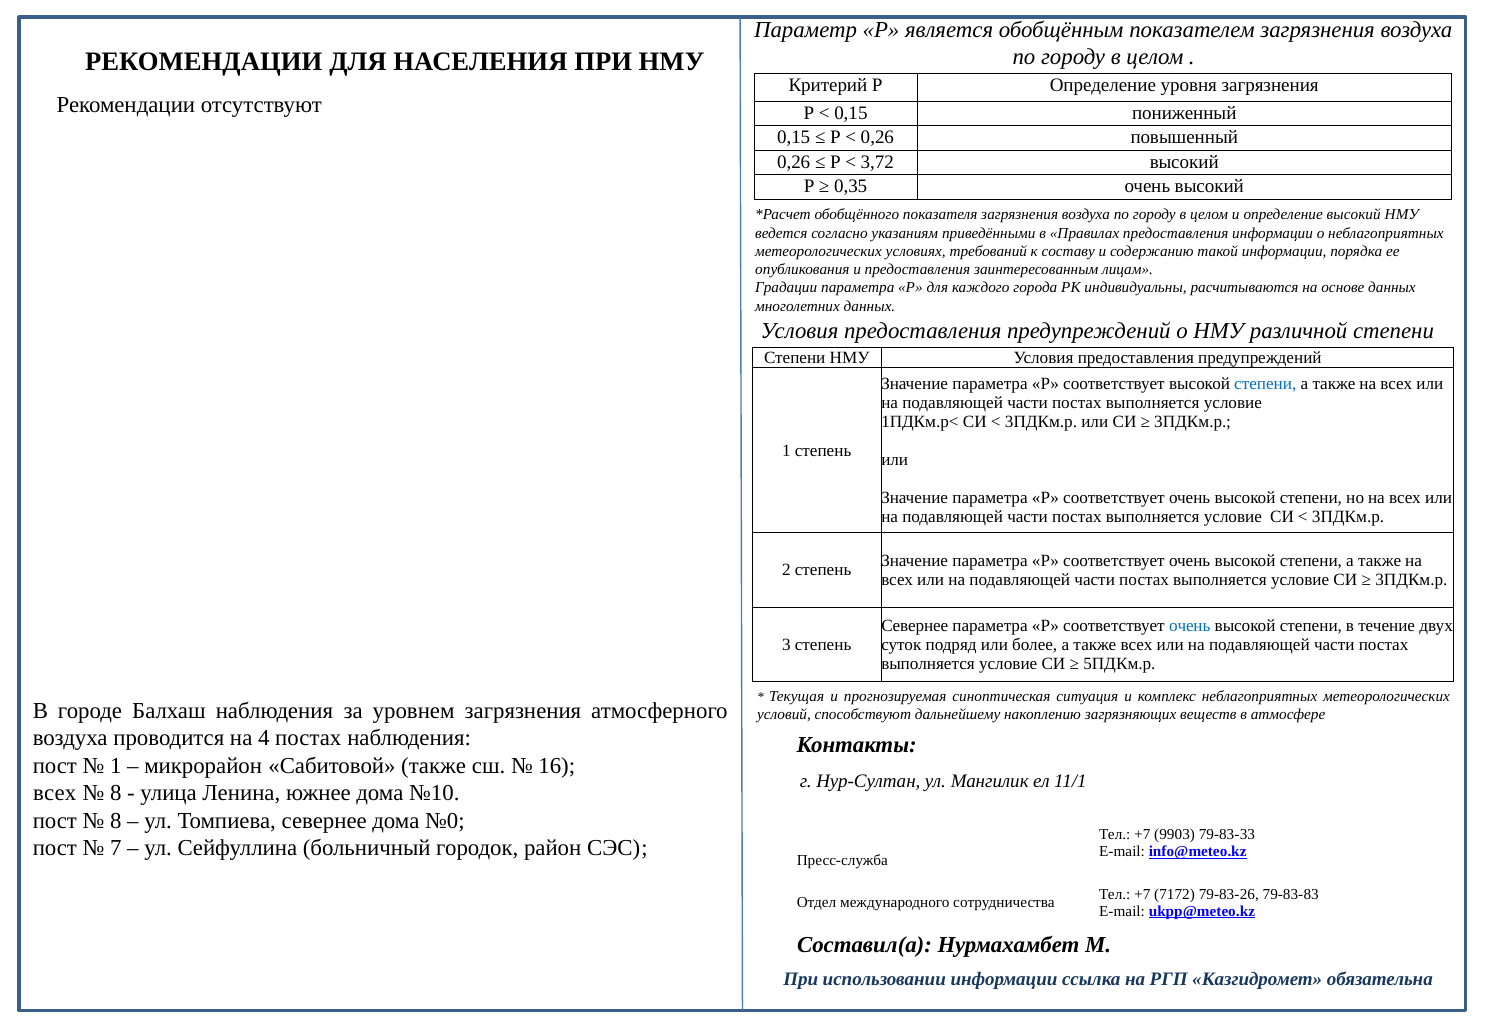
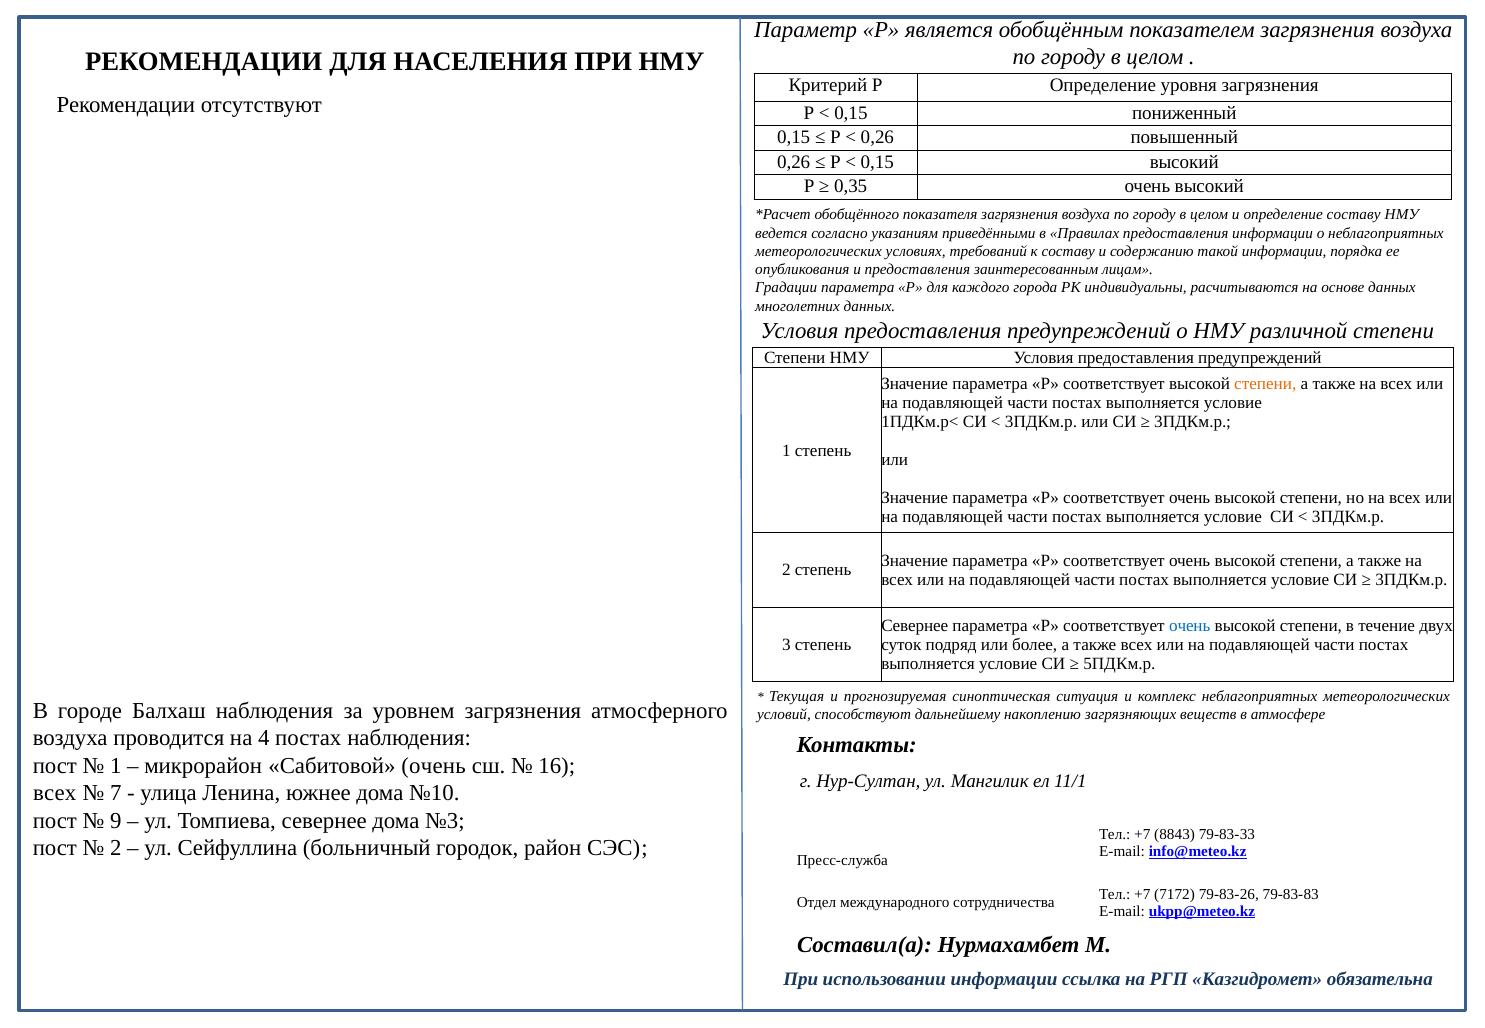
3,72 at (877, 162): 3,72 -> 0,15
определение высокий: высокий -> составу
степени at (1265, 384) colour: blue -> orange
Сабитовой также: также -> очень
8 at (116, 793): 8 -> 7
8 at (116, 821): 8 -> 9
№0: №0 -> №3
9903: 9903 -> 8843
7 at (116, 848): 7 -> 2
